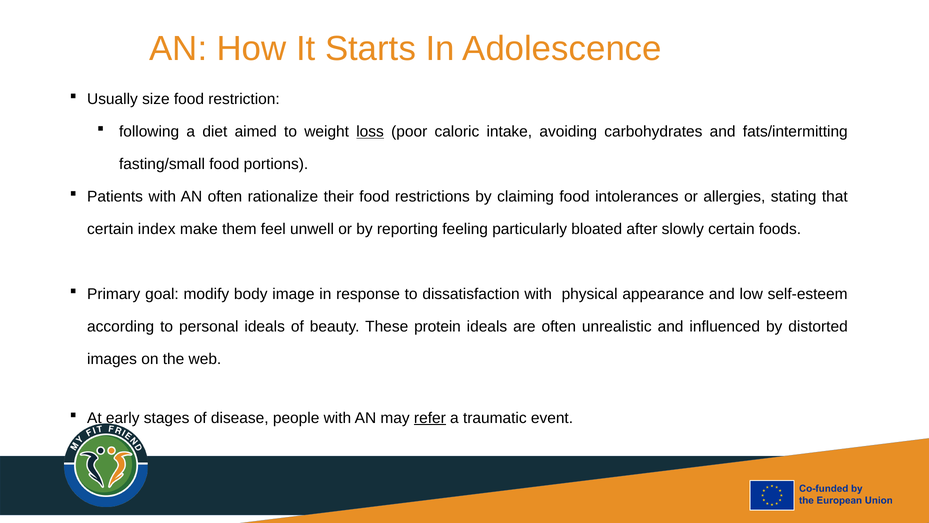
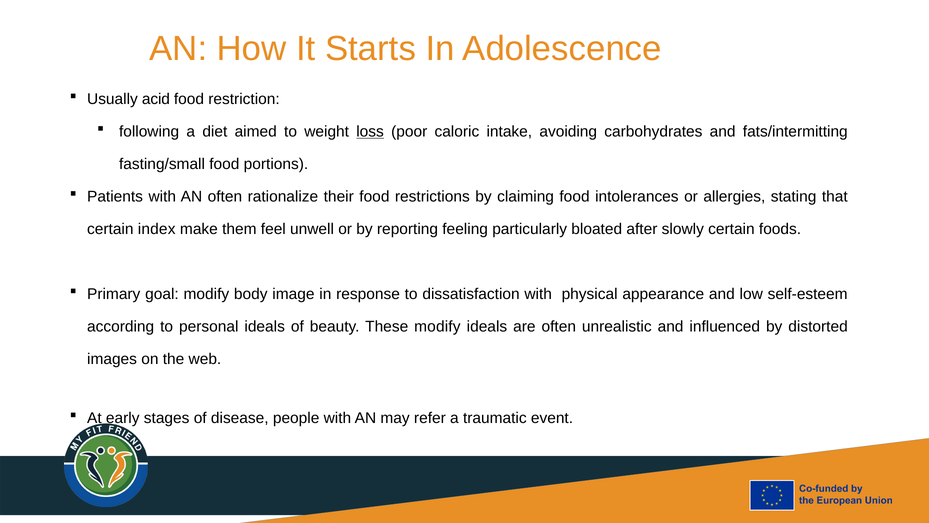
size: size -> acid
These protein: protein -> modify
refer underline: present -> none
